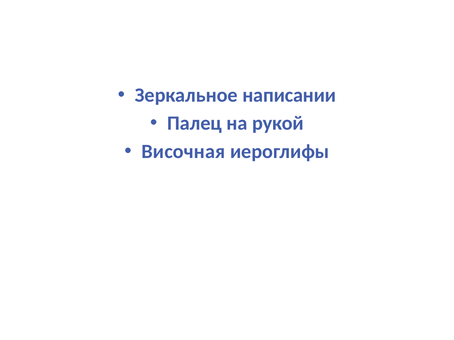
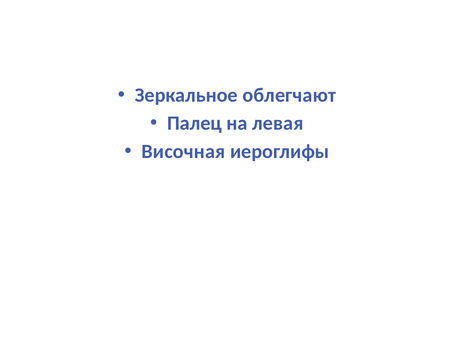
написании: написании -> облегчают
рукой: рукой -> левая
